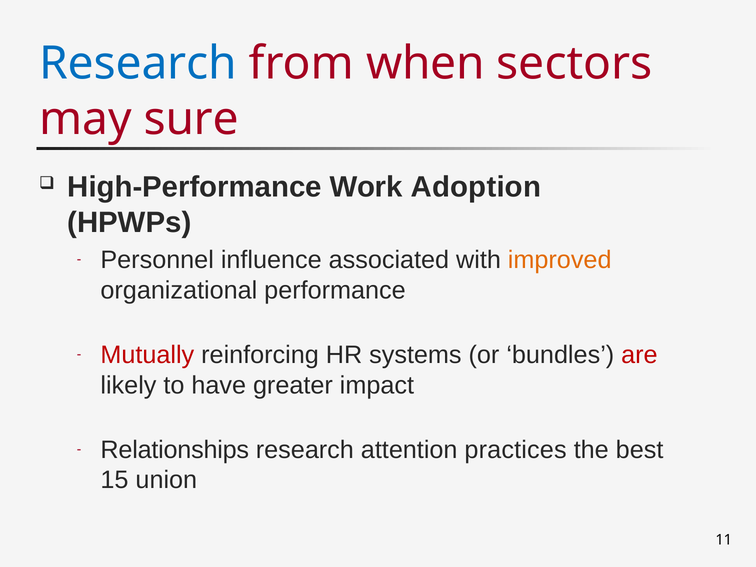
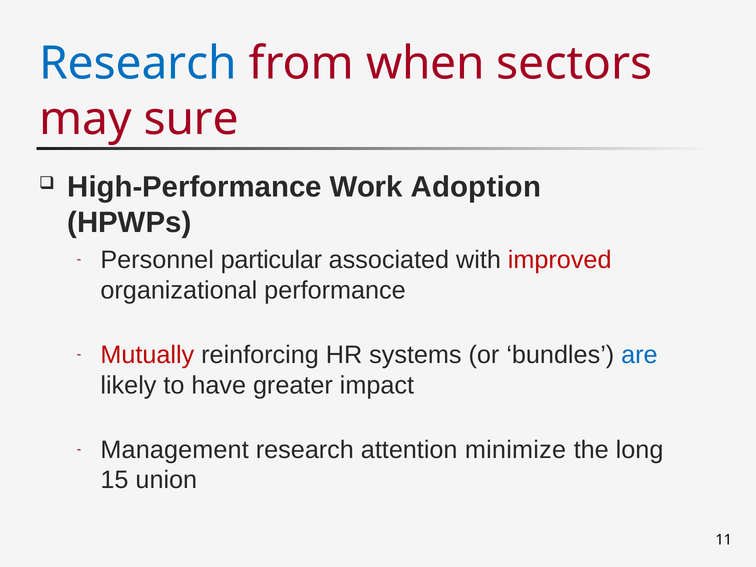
influence: influence -> particular
improved colour: orange -> red
are colour: red -> blue
Relationships: Relationships -> Management
practices: practices -> minimize
best: best -> long
